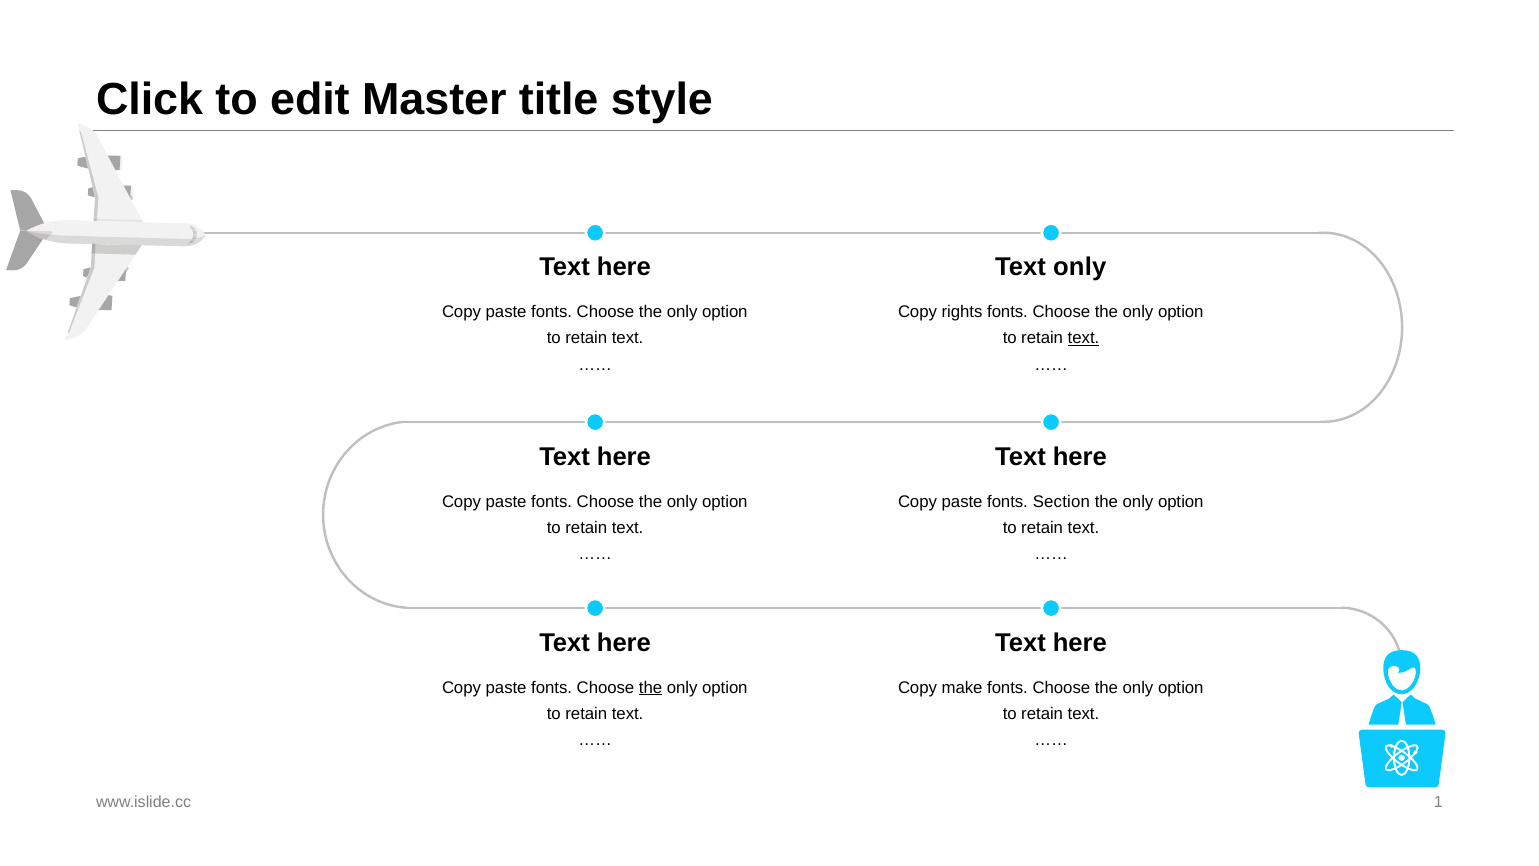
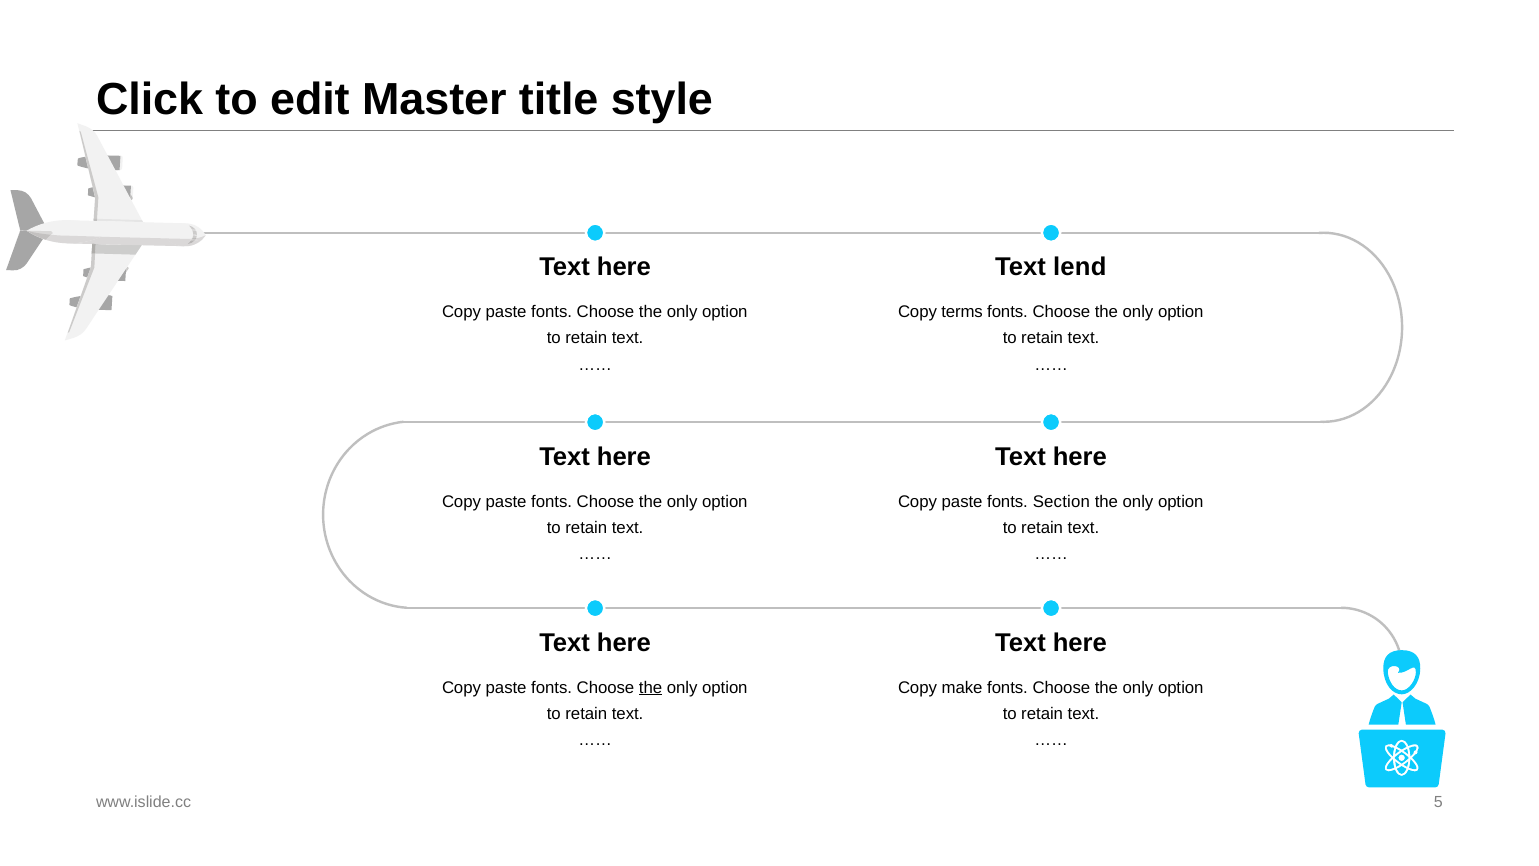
Text only: only -> lend
rights: rights -> terms
text at (1084, 338) underline: present -> none
1: 1 -> 5
